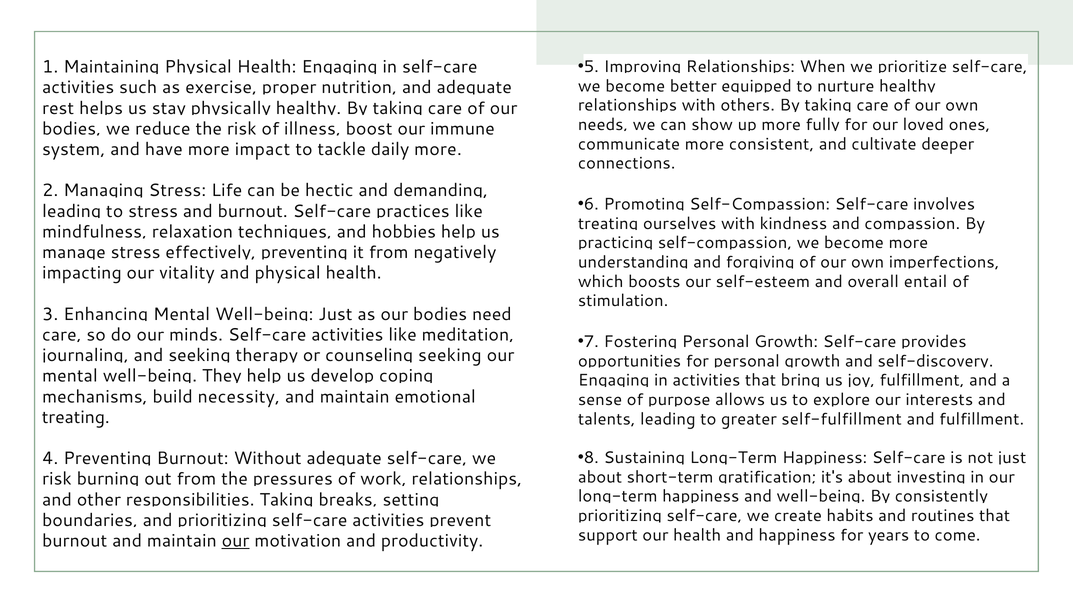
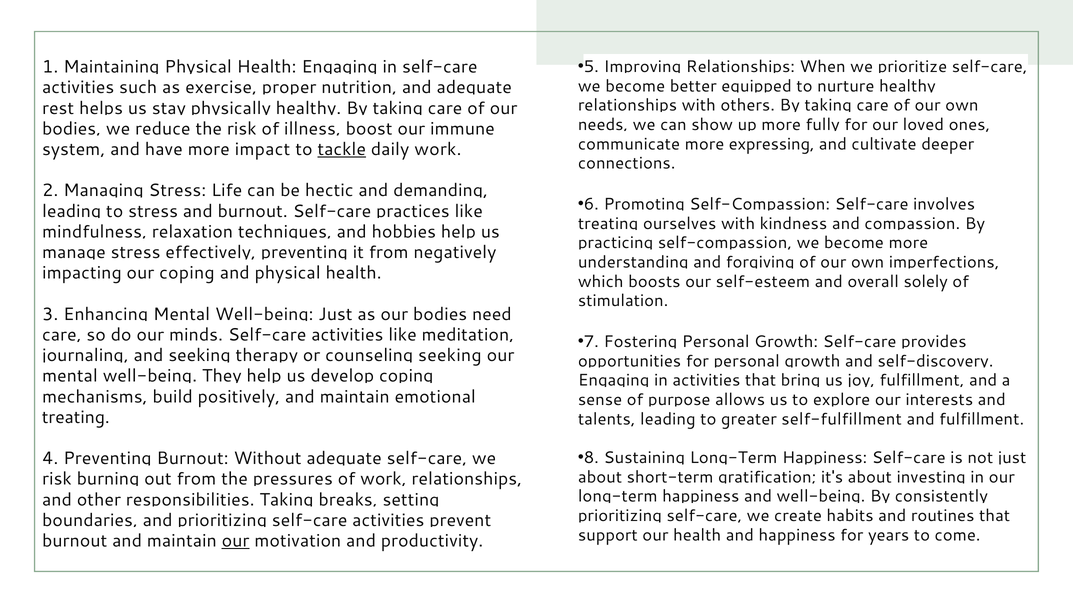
consistent: consistent -> expressing
tackle underline: none -> present
daily more: more -> work
our vitality: vitality -> coping
entail: entail -> solely
necessity: necessity -> positively
